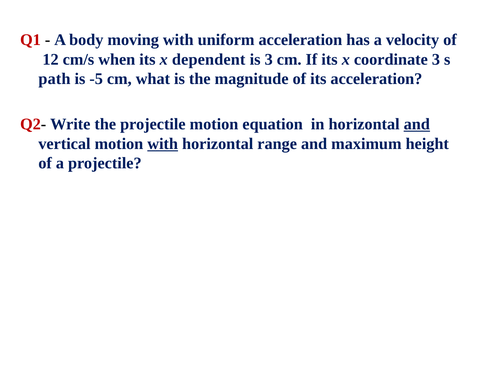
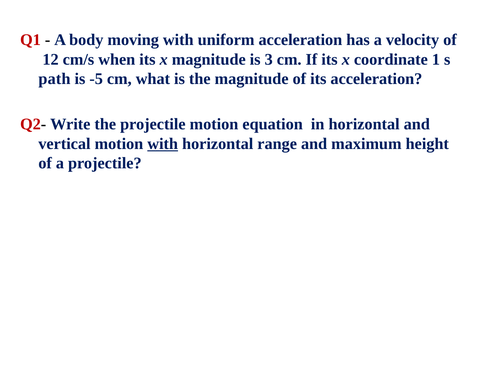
x dependent: dependent -> magnitude
coordinate 3: 3 -> 1
and at (417, 124) underline: present -> none
